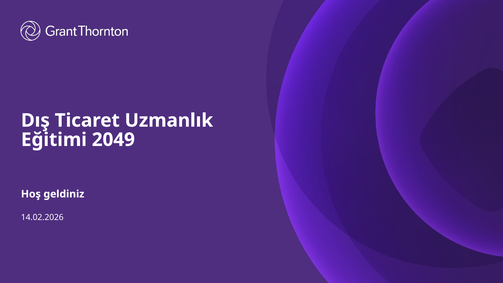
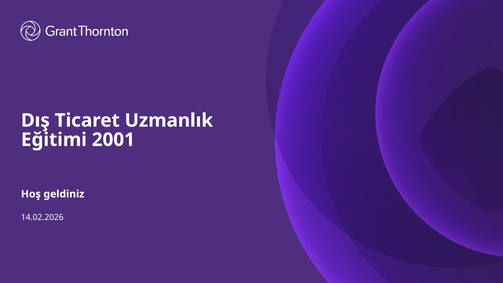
2049: 2049 -> 2001
